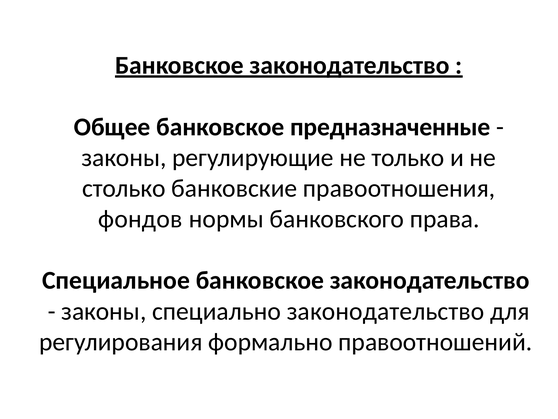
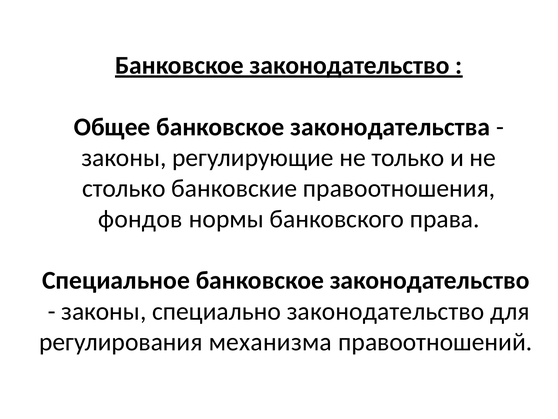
предназначенные: предназначенные -> законодательства
формально: формально -> механизма
